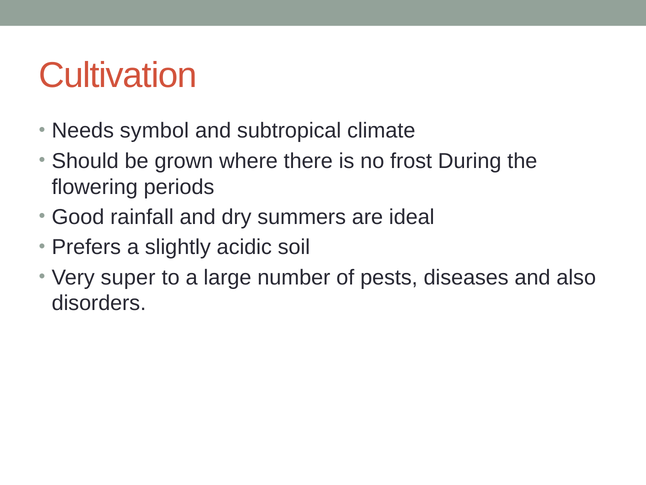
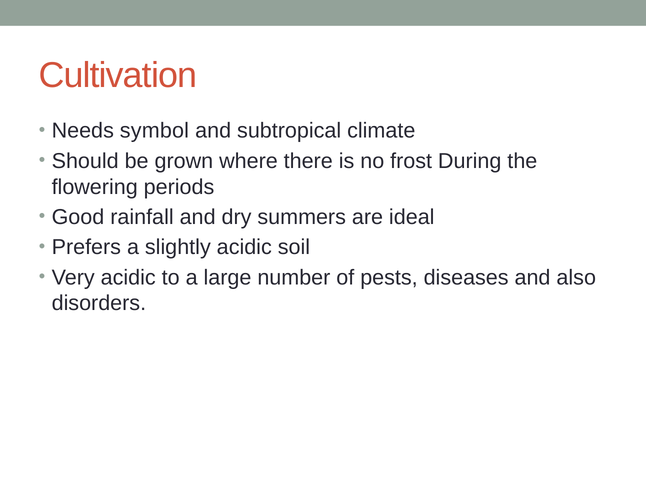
Very super: super -> acidic
